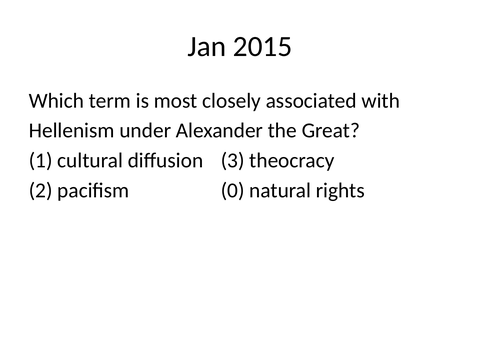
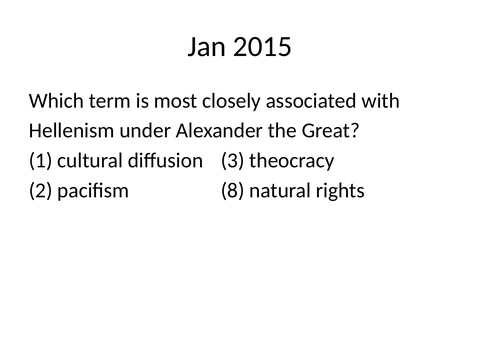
0: 0 -> 8
